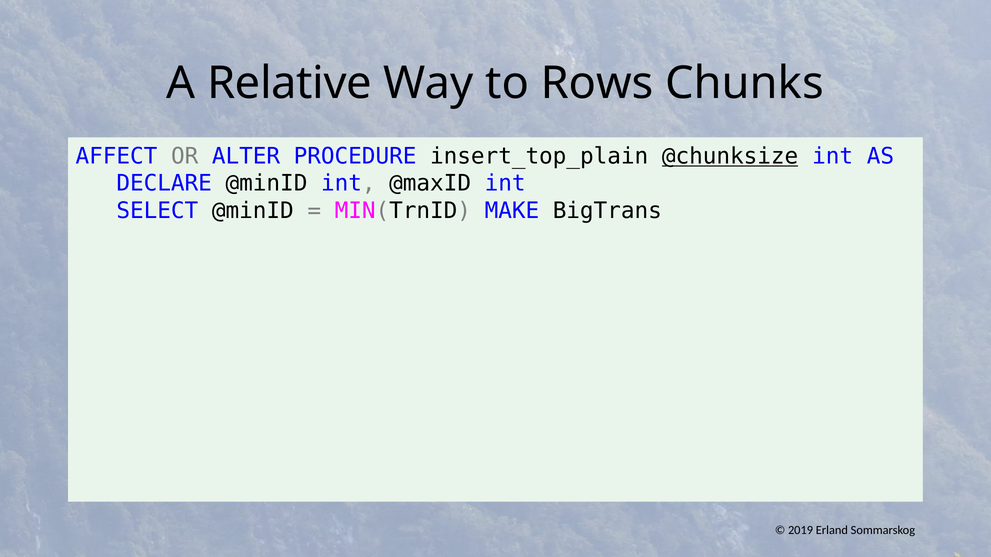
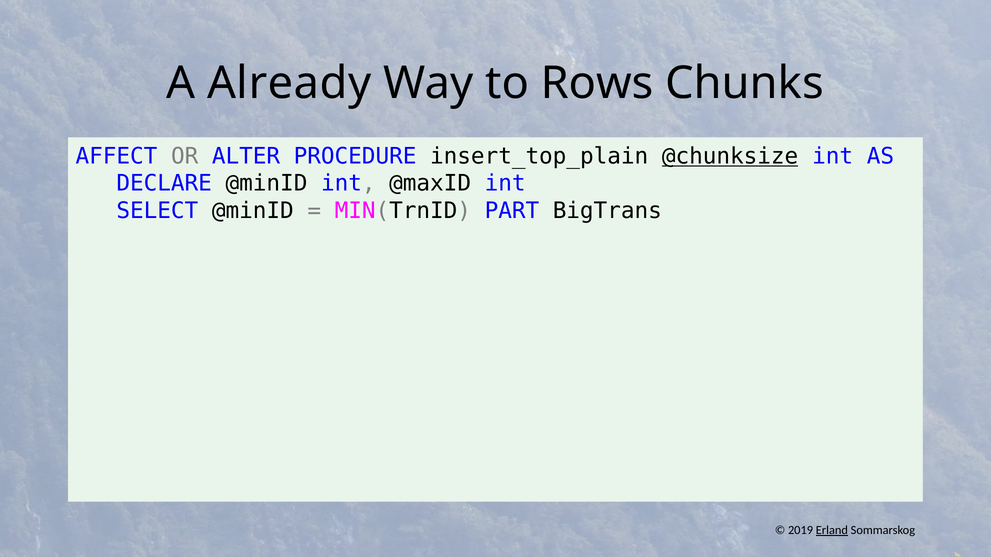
Relative: Relative -> Already
MAKE: MAKE -> PART
Erland underline: none -> present
